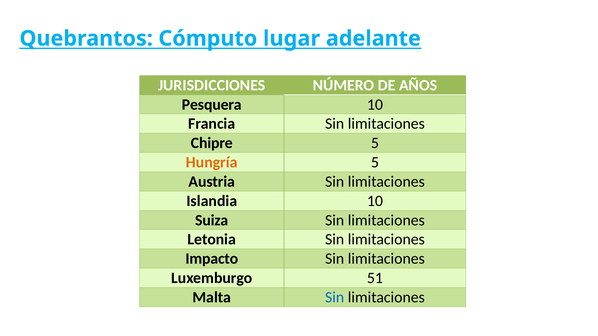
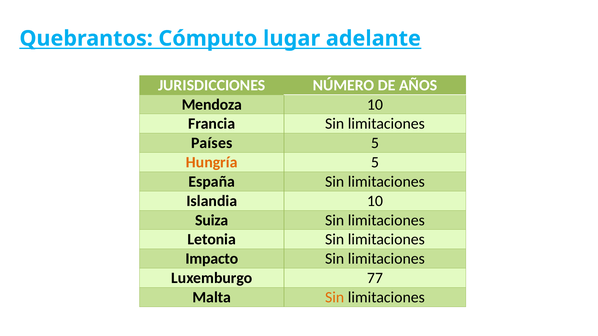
Pesquera: Pesquera -> Mendoza
Chipre: Chipre -> Países
Austria: Austria -> España
51: 51 -> 77
Sin at (335, 298) colour: blue -> orange
